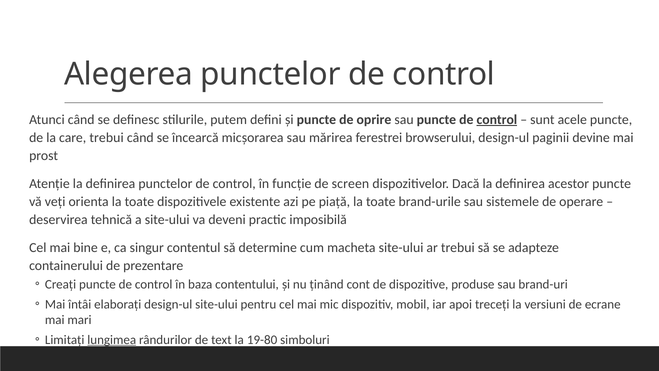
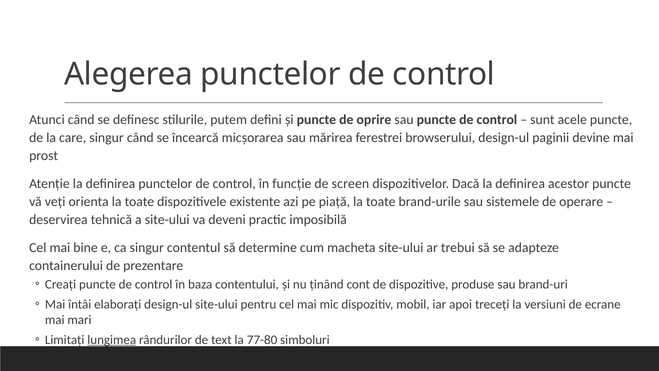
control at (497, 119) underline: present -> none
care trebui: trebui -> singur
19-80: 19-80 -> 77-80
